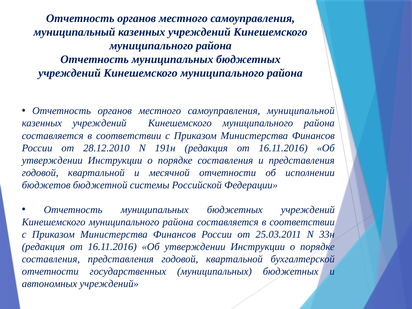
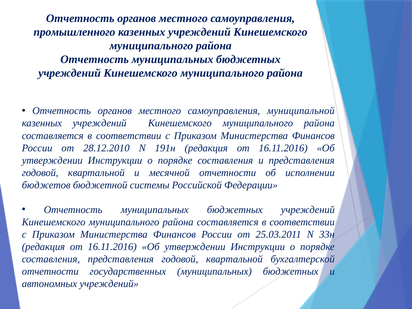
муниципальный: муниципальный -> промышленного
